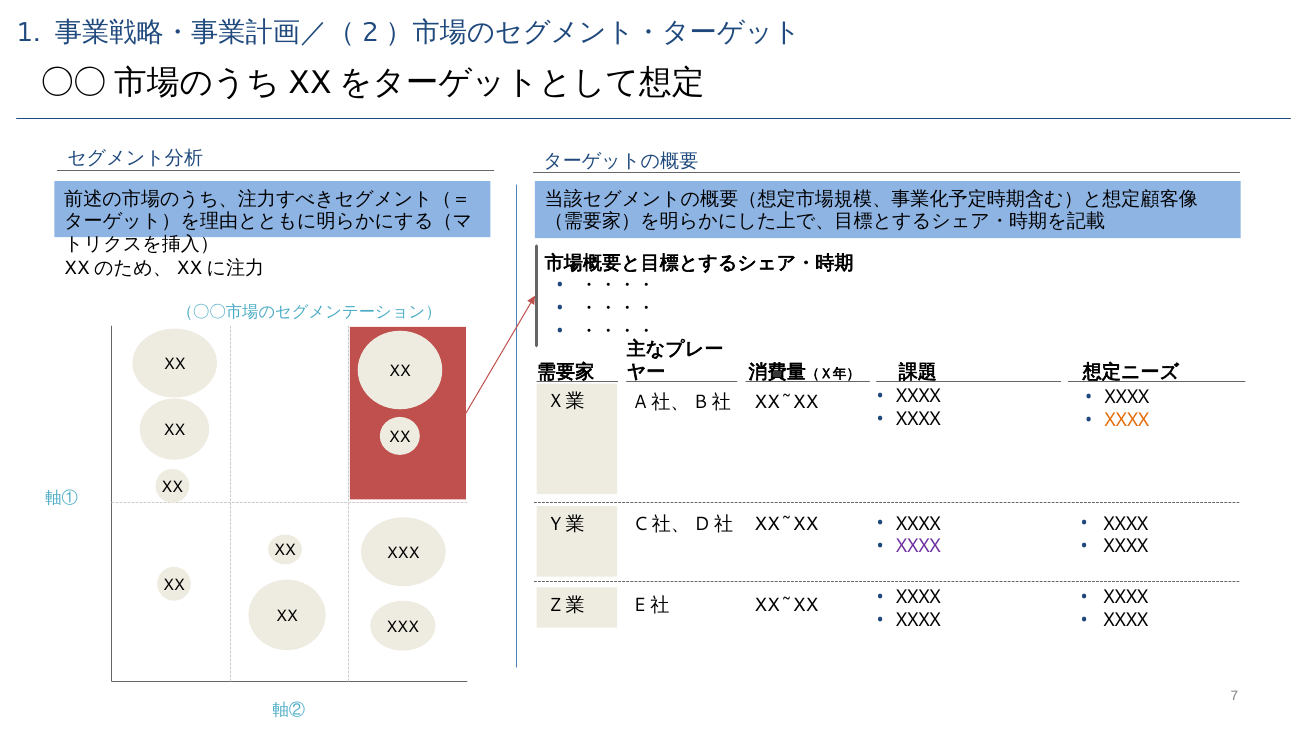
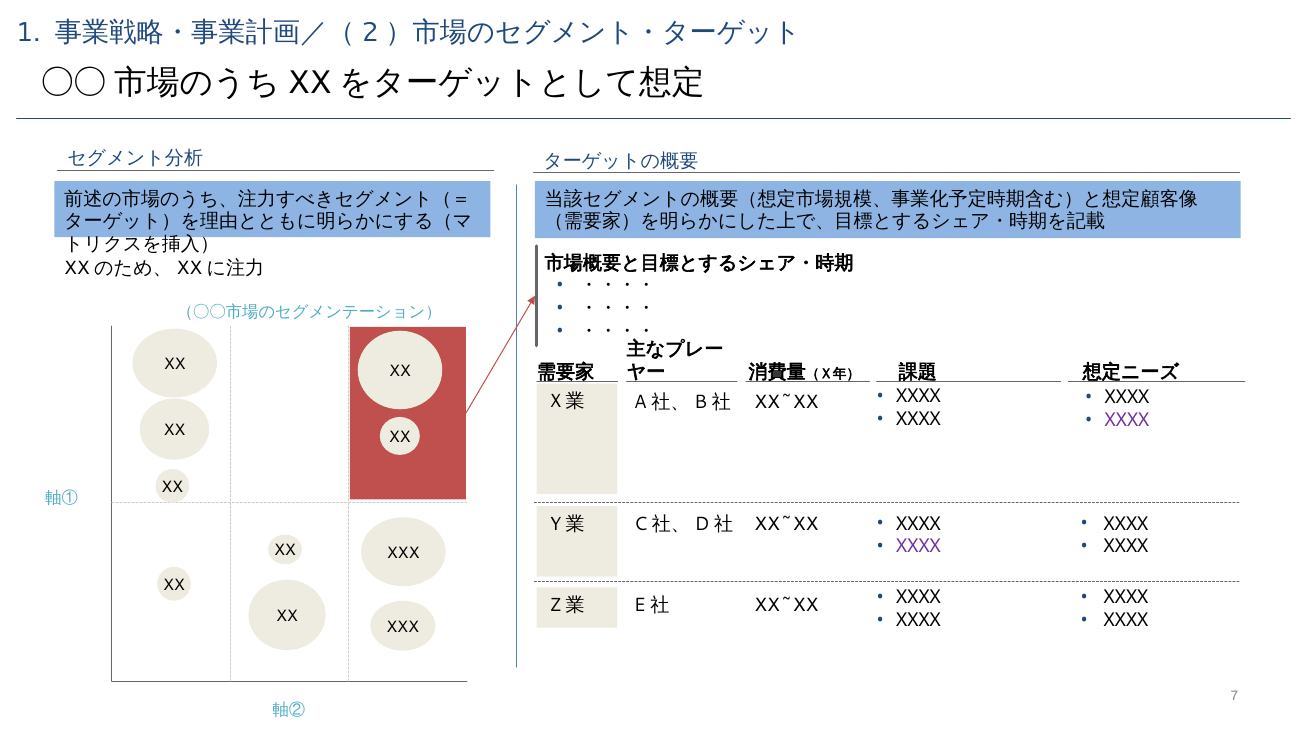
XXXX at (1127, 420) colour: orange -> purple
